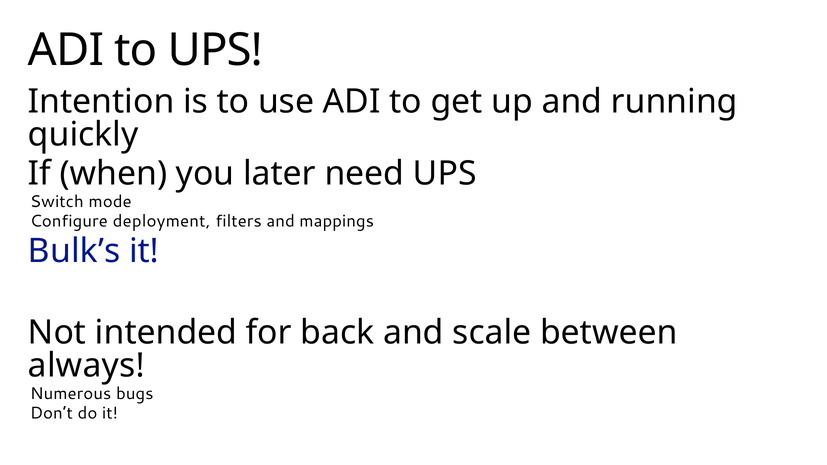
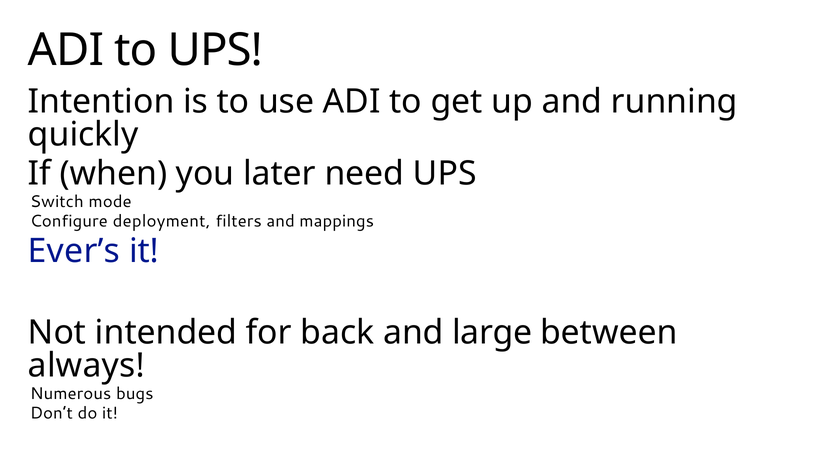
Bulk’s: Bulk’s -> Ever’s
scale: scale -> large
